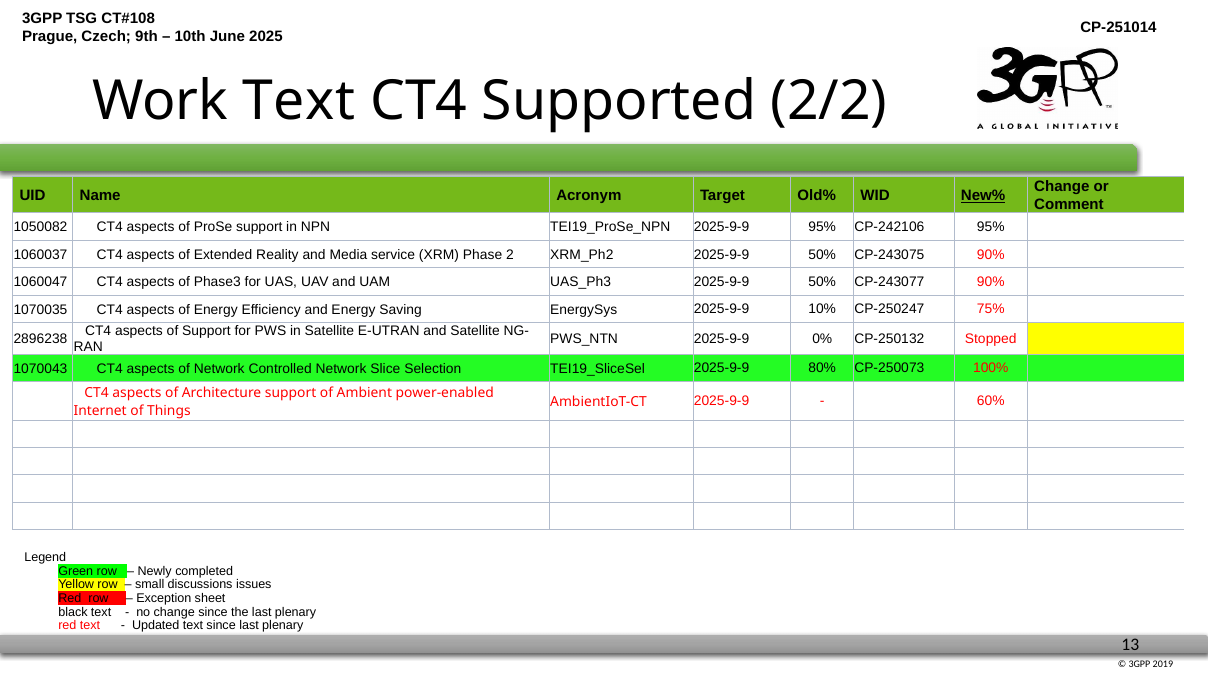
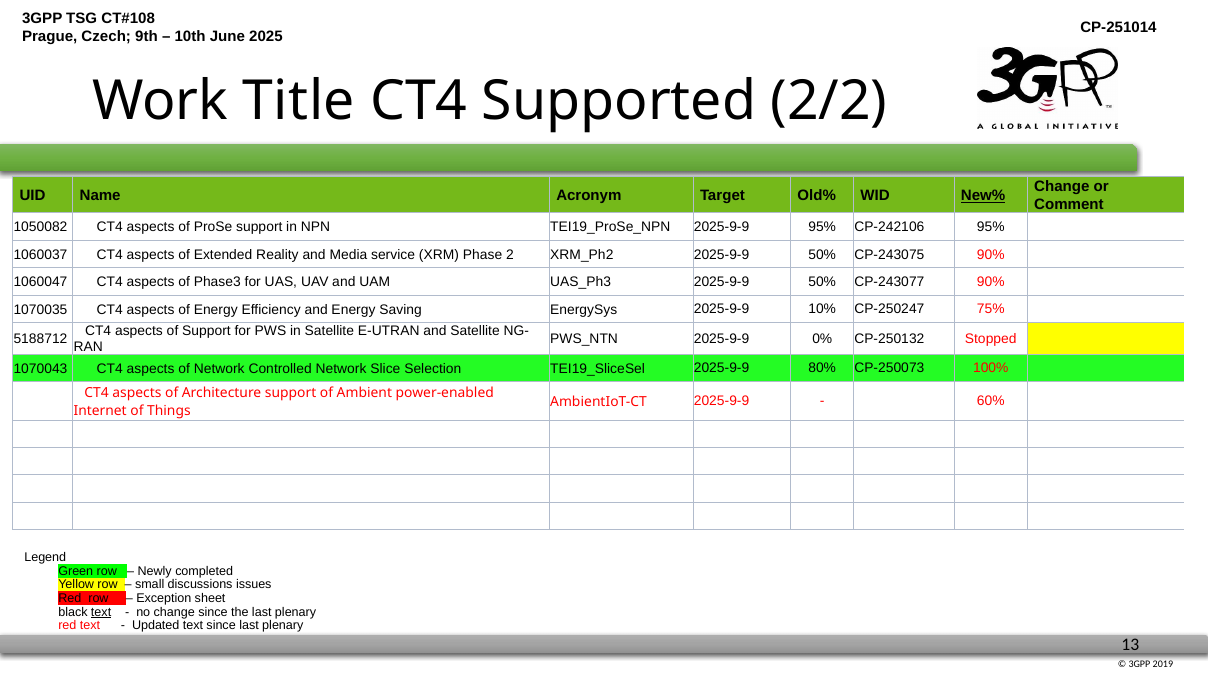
Work Text: Text -> Title
2896238: 2896238 -> 5188712
text at (101, 612) underline: none -> present
